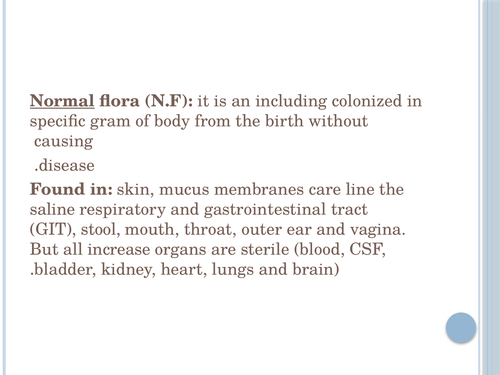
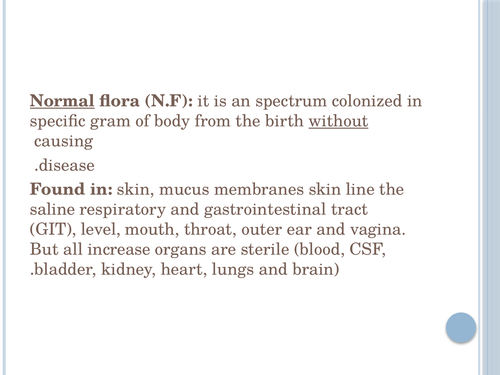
including: including -> spectrum
without underline: none -> present
membranes care: care -> skin
stool: stool -> level
